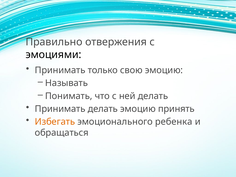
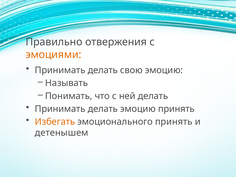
эмоциями colour: black -> orange
только at (103, 70): только -> делать
эмоционального ребенка: ребенка -> принять
обращаться: обращаться -> детенышем
